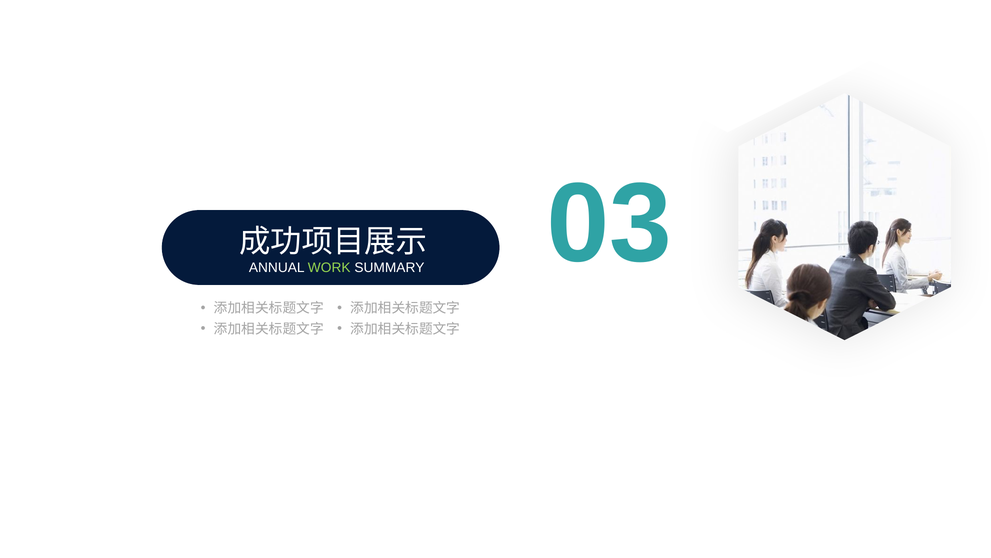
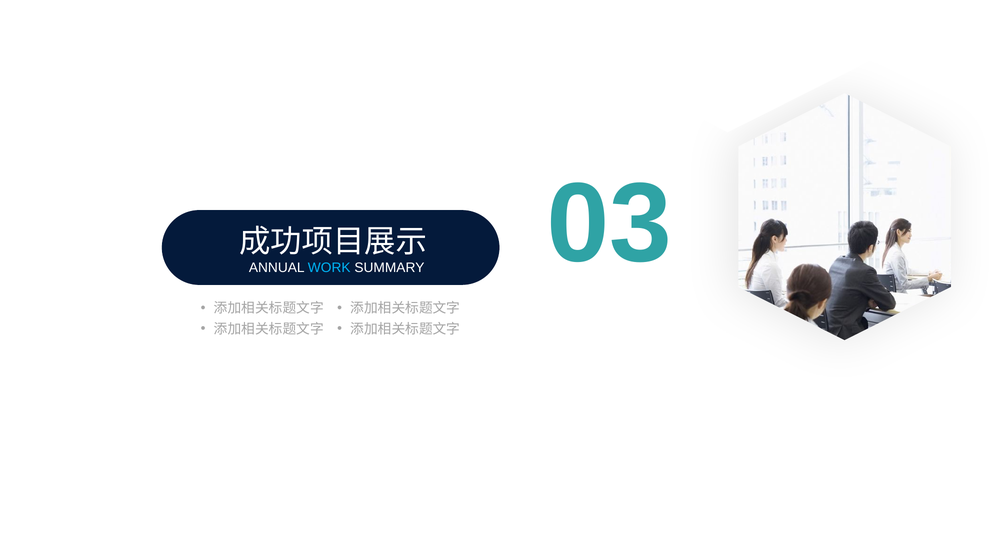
WORK colour: light green -> light blue
